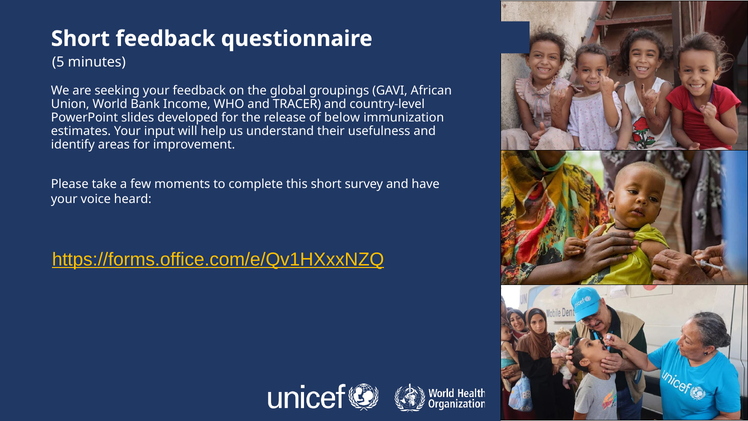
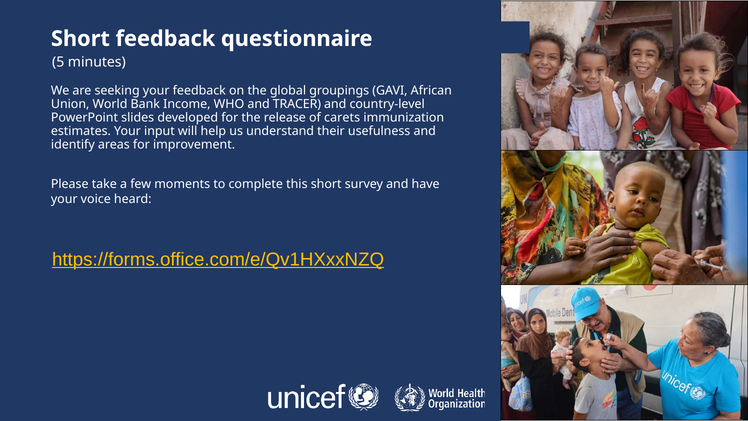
below: below -> carets
